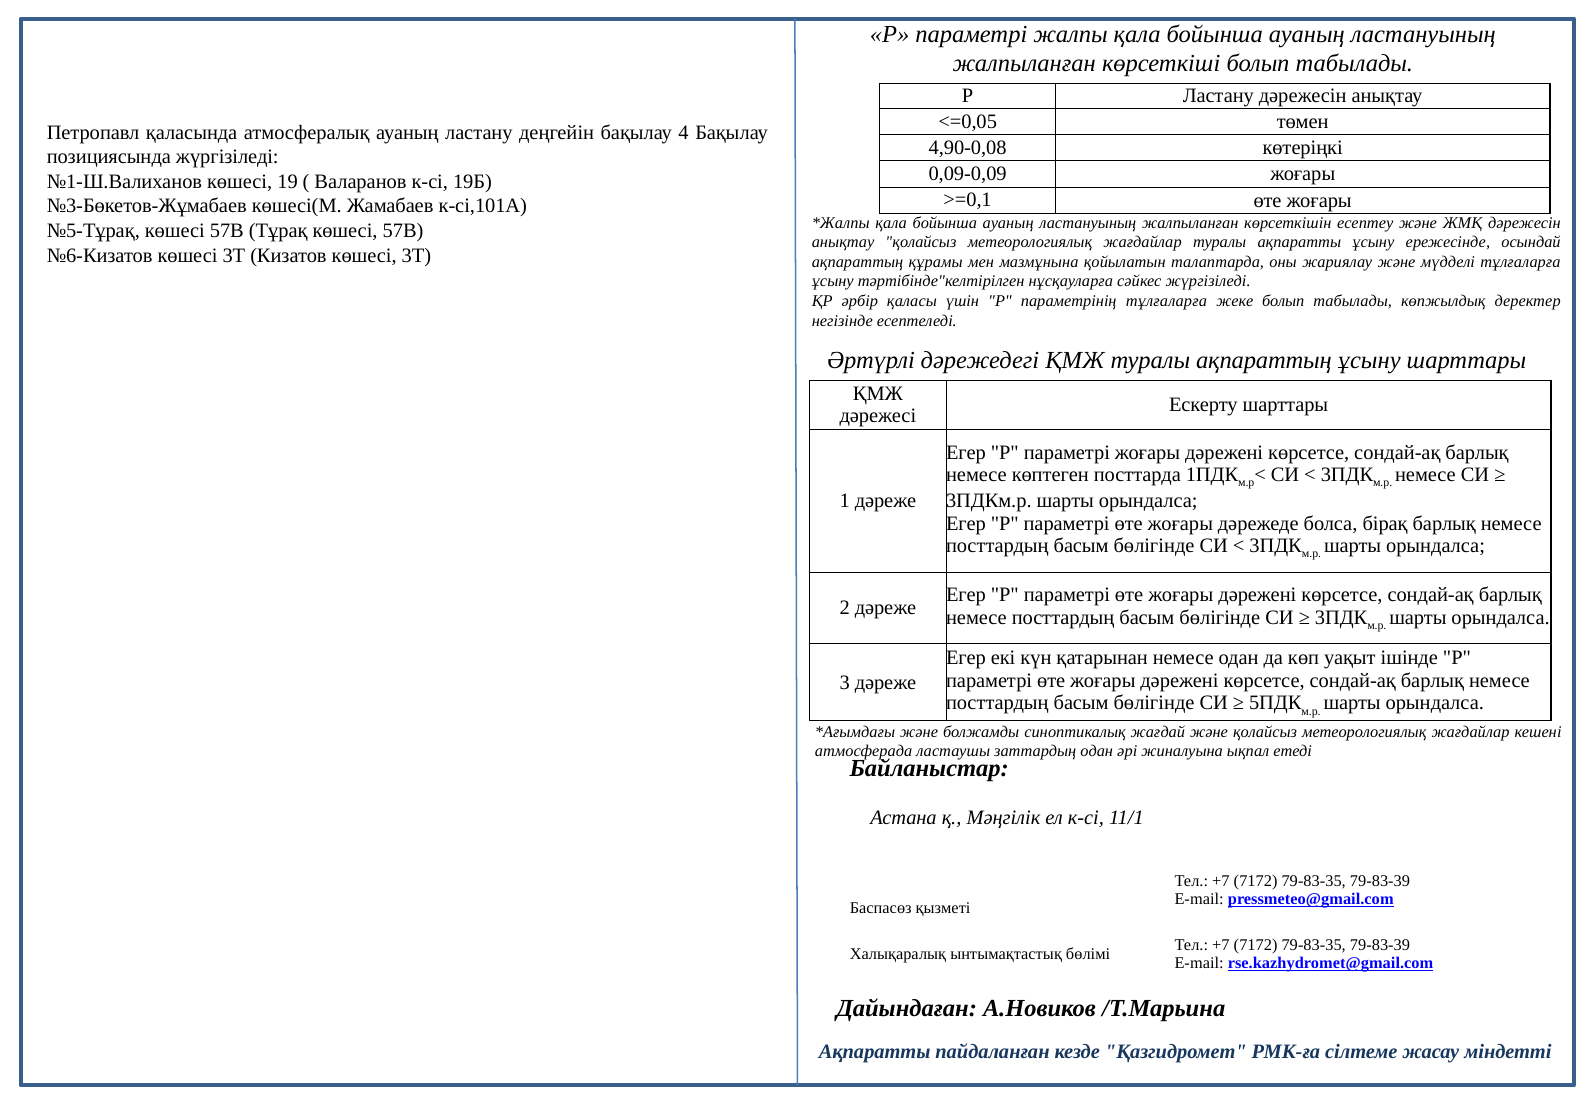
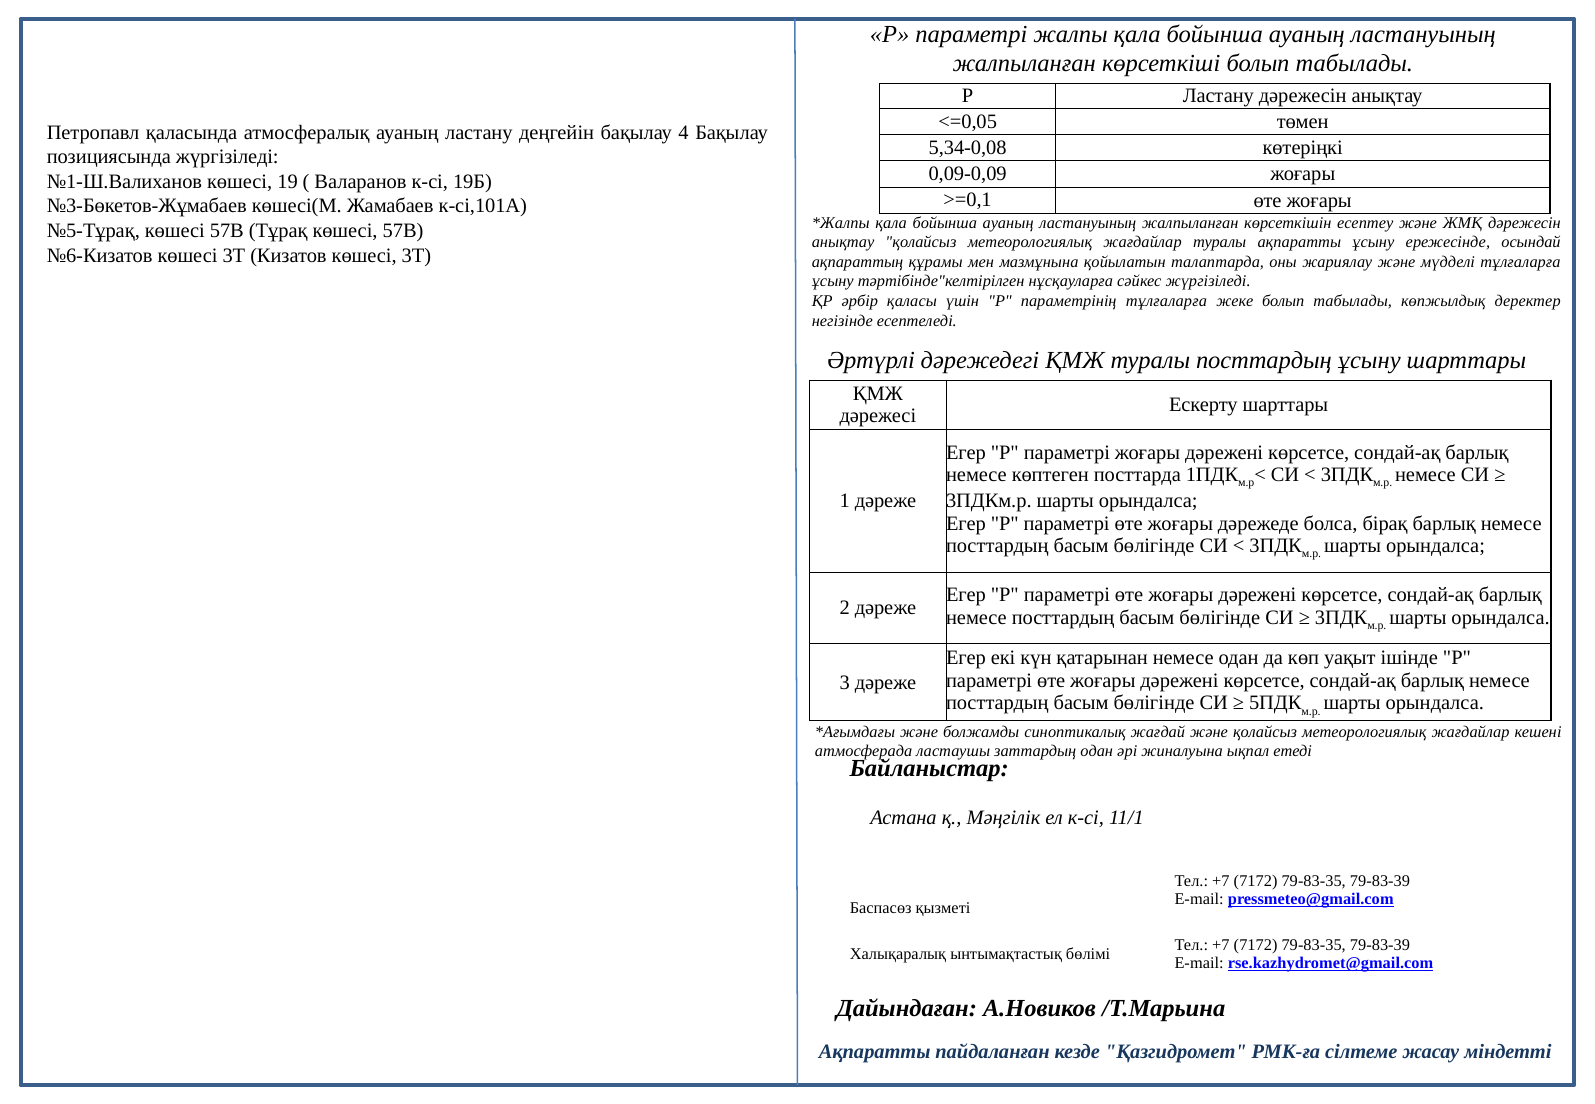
4,90-0,08: 4,90-0,08 -> 5,34-0,08
туралы ақпараттың: ақпараттың -> посттардың
